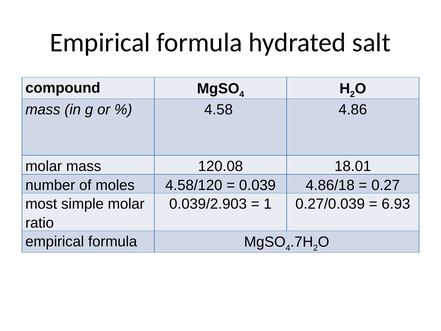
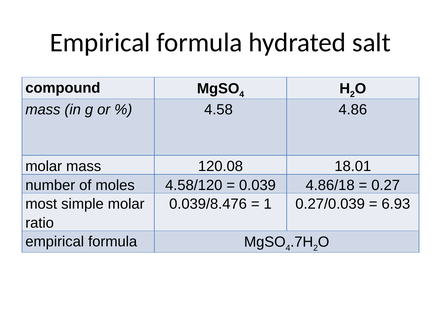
0.039/2.903: 0.039/2.903 -> 0.039/8.476
